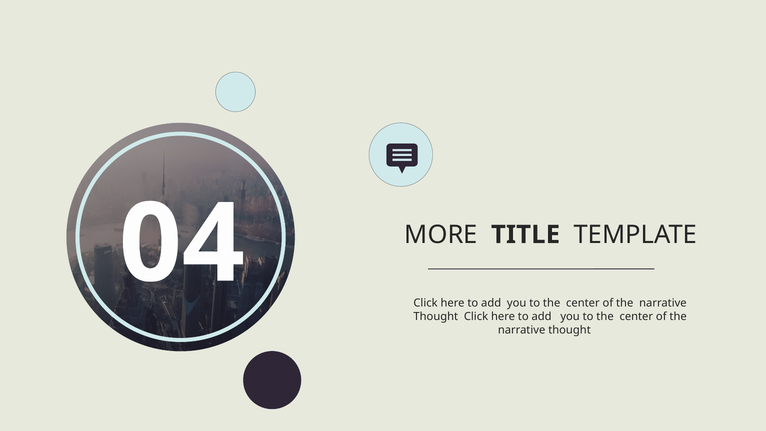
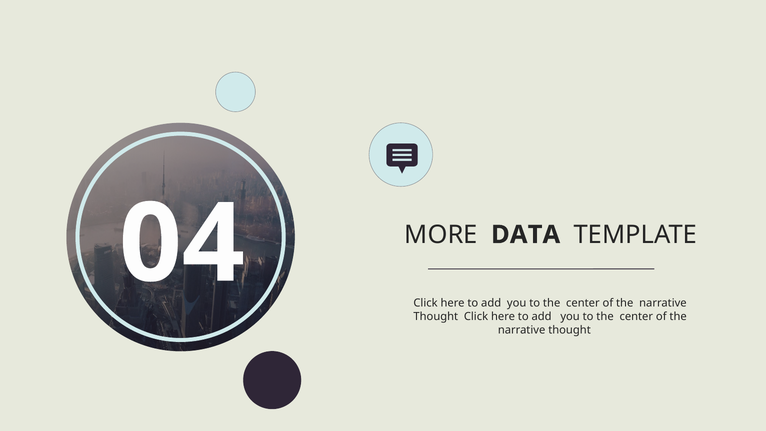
TITLE: TITLE -> DATA
